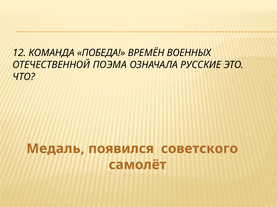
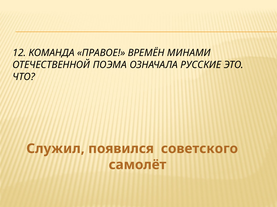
ПОБЕДА: ПОБЕДА -> ПРАВОЕ
ВОЕННЫХ: ВОЕННЫХ -> МИНАМИ
Медаль: Медаль -> Служил
